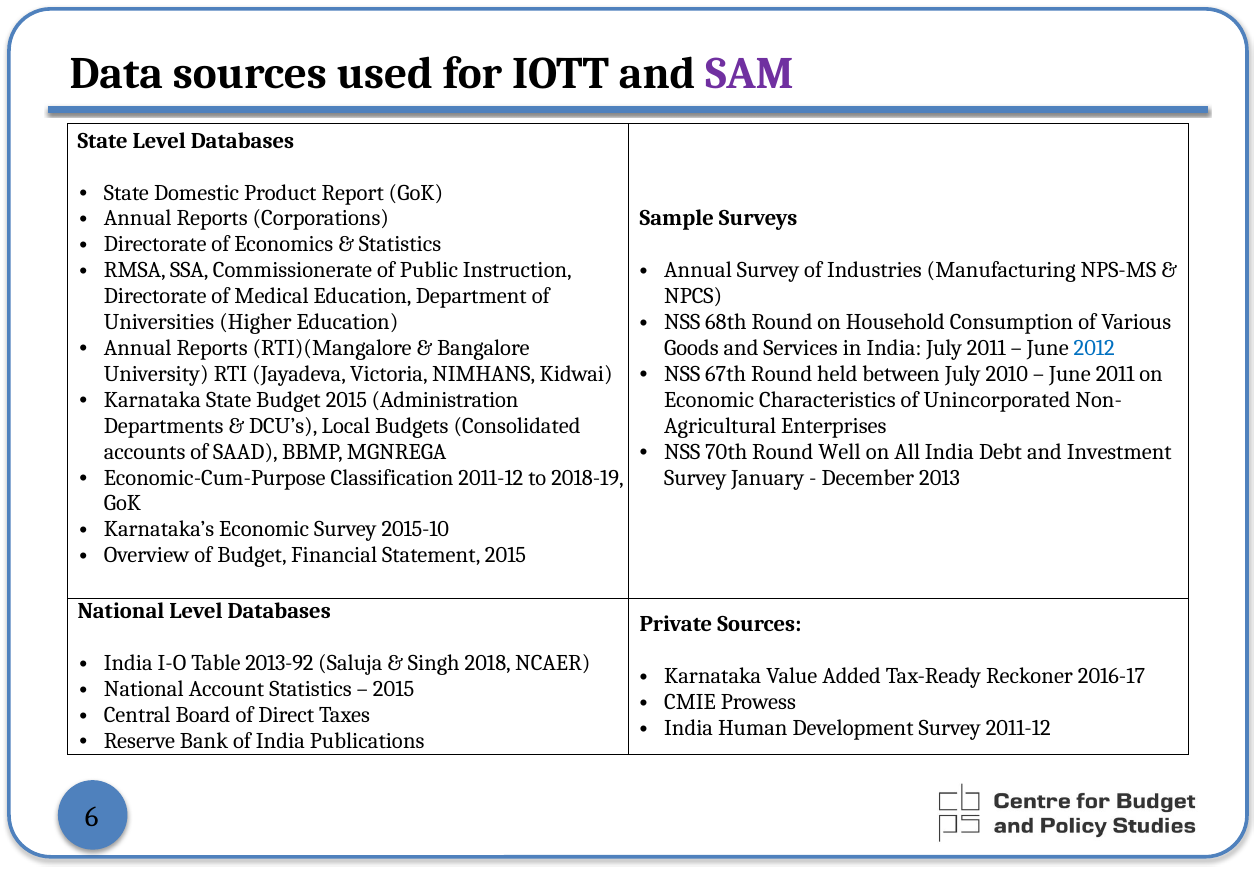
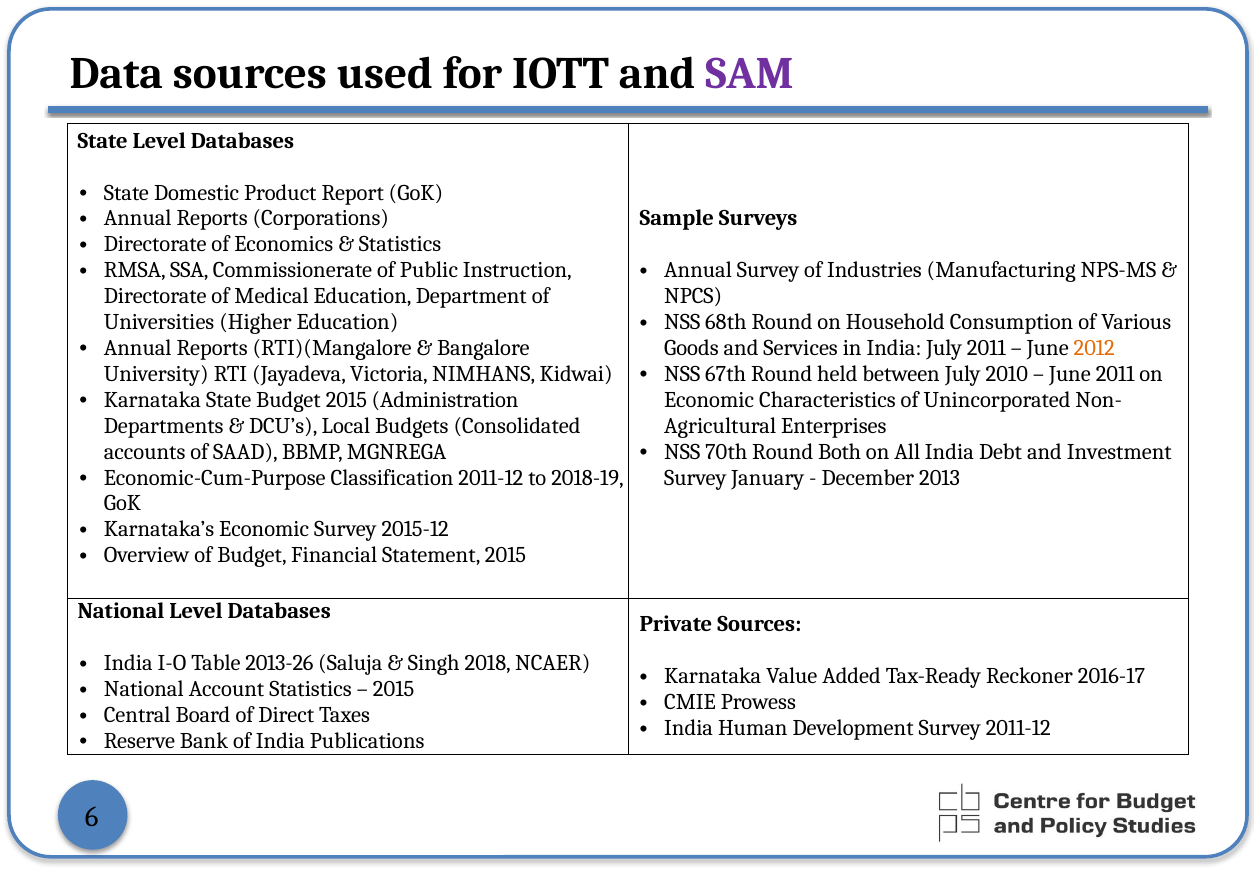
2012 colour: blue -> orange
Well: Well -> Both
2015-10: 2015-10 -> 2015-12
2013-92: 2013-92 -> 2013-26
